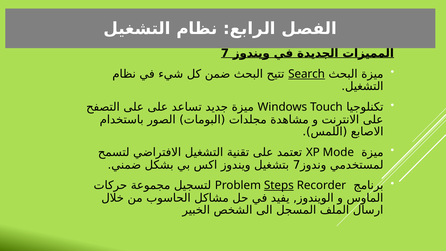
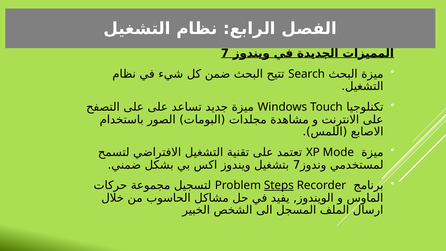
Search underline: present -> none
